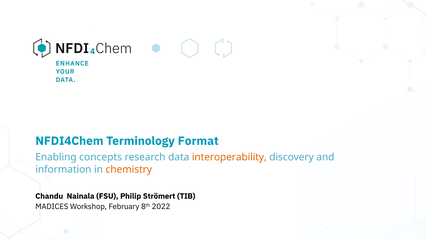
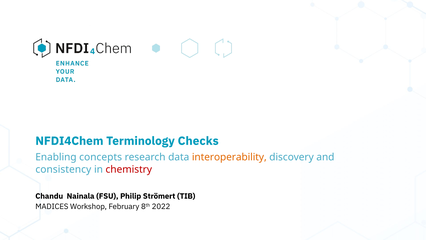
Format: Format -> Checks
information: information -> consistency
chemistry colour: orange -> red
